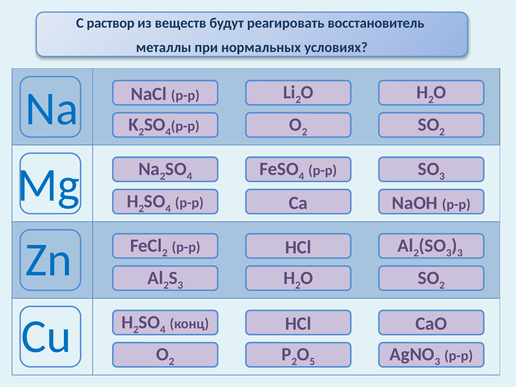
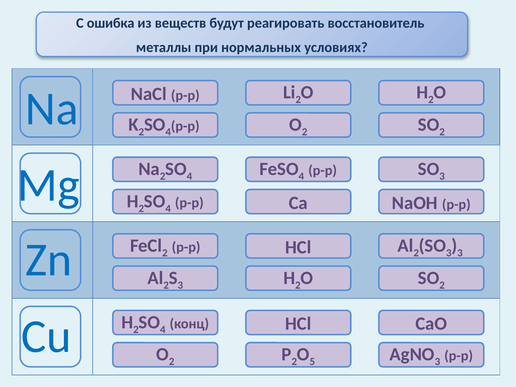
С раствор: раствор -> ошибка
